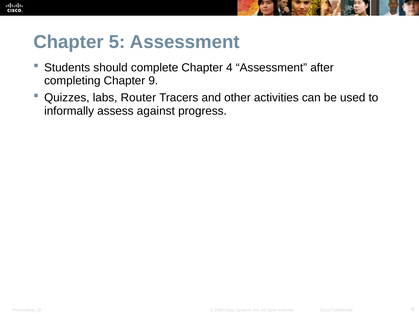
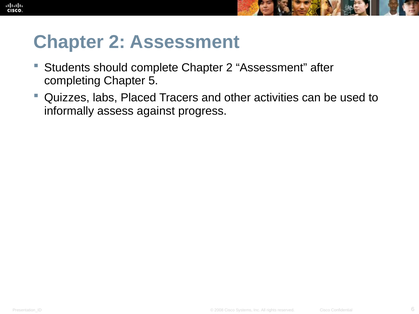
5 at (117, 42): 5 -> 2
complete Chapter 4: 4 -> 2
9: 9 -> 5
Router: Router -> Placed
